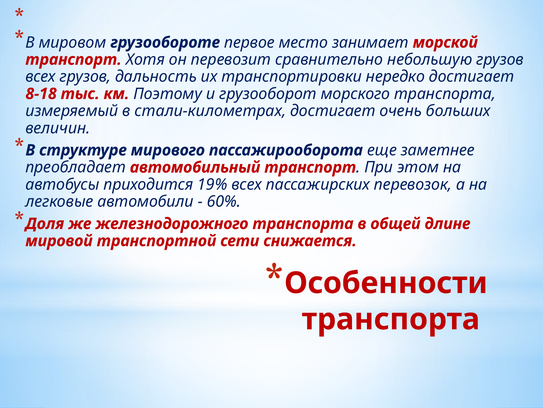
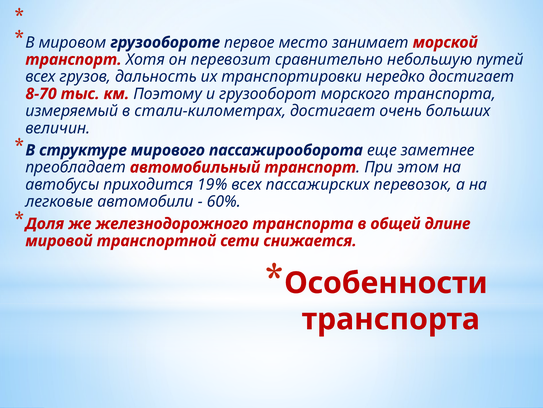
небольшую грузов: грузов -> путей
8-18: 8-18 -> 8-70
